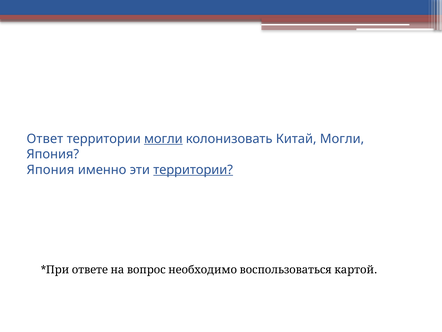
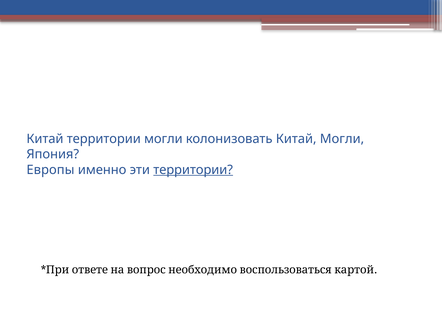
Ответ at (45, 139): Ответ -> Китай
могли at (163, 139) underline: present -> none
Япония at (50, 170): Япония -> Европы
